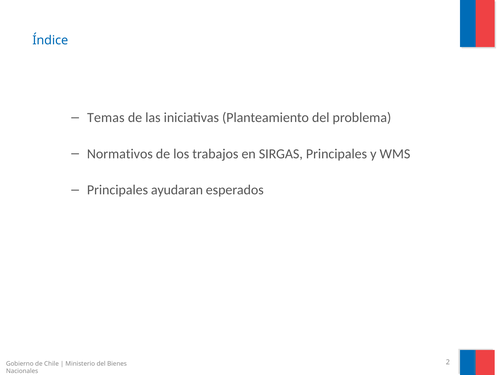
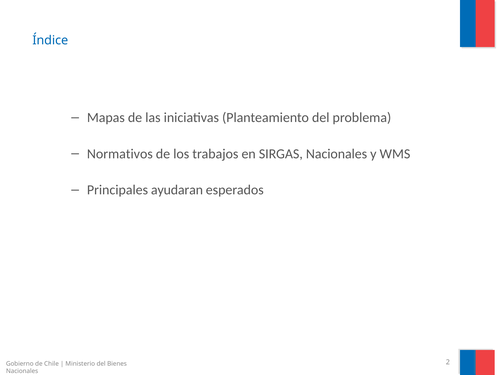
Temas: Temas -> Mapas
SIRGAS Principales: Principales -> Nacionales
